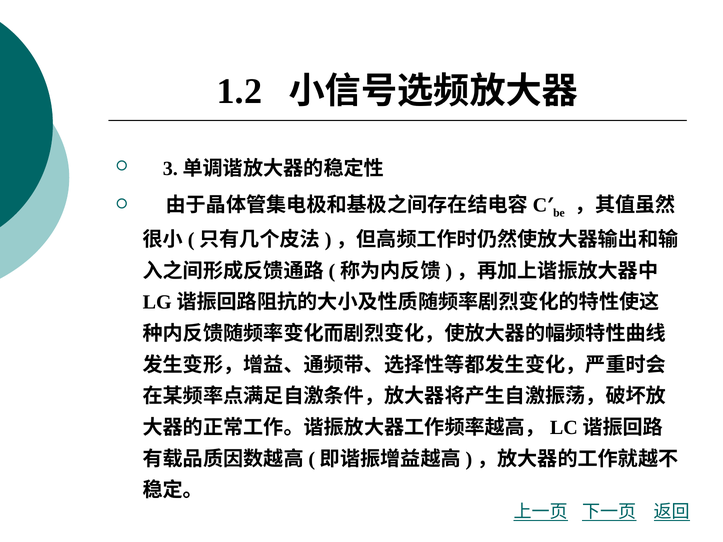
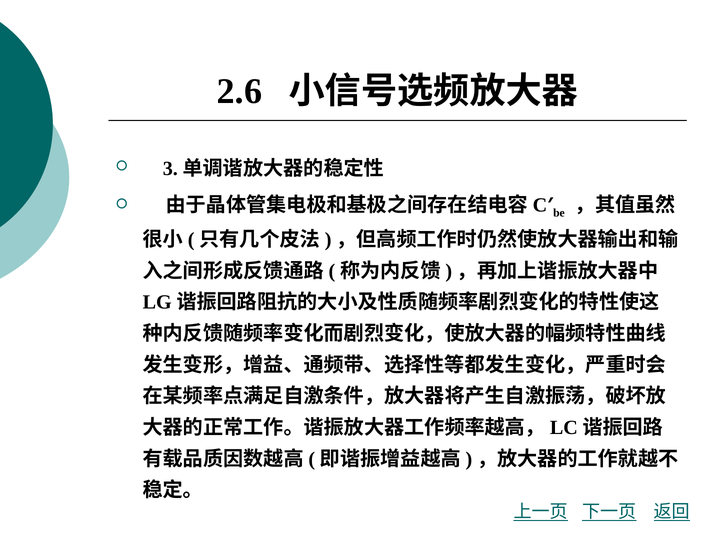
1.2: 1.2 -> 2.6
